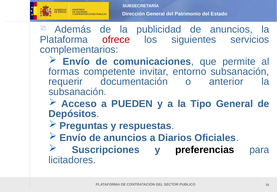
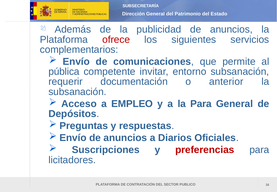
formas: formas -> pública
PUEDEN: PUEDEN -> EMPLEO
la Tipo: Tipo -> Para
preferencias colour: black -> red
